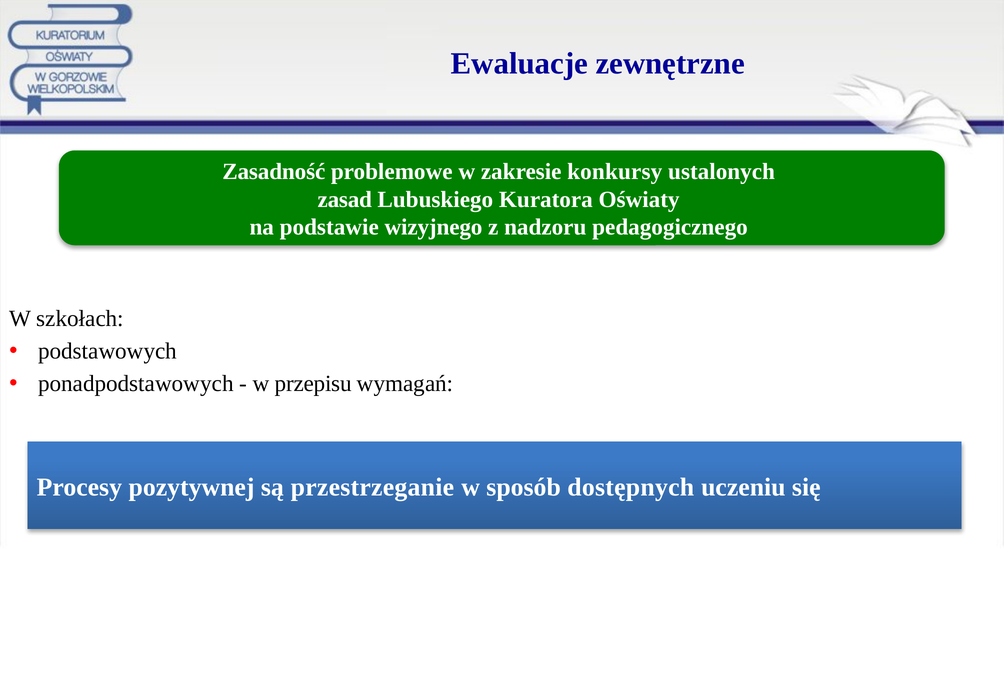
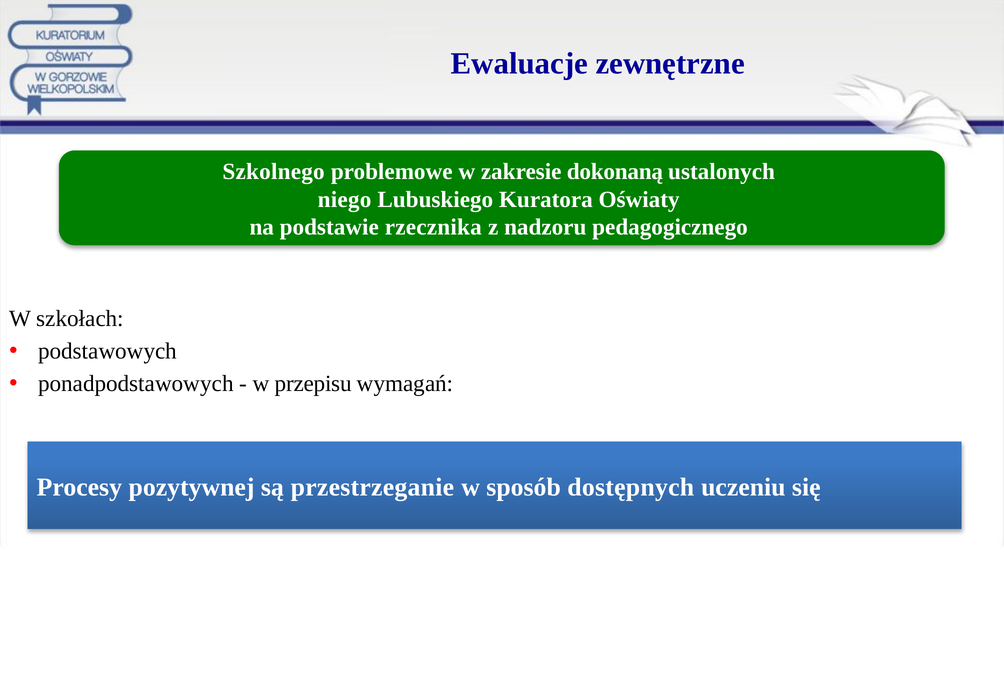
Zasadność: Zasadność -> Szkolnego
konkursy: konkursy -> dokonaną
zasad: zasad -> niego
wizyjnego: wizyjnego -> rzecznika
